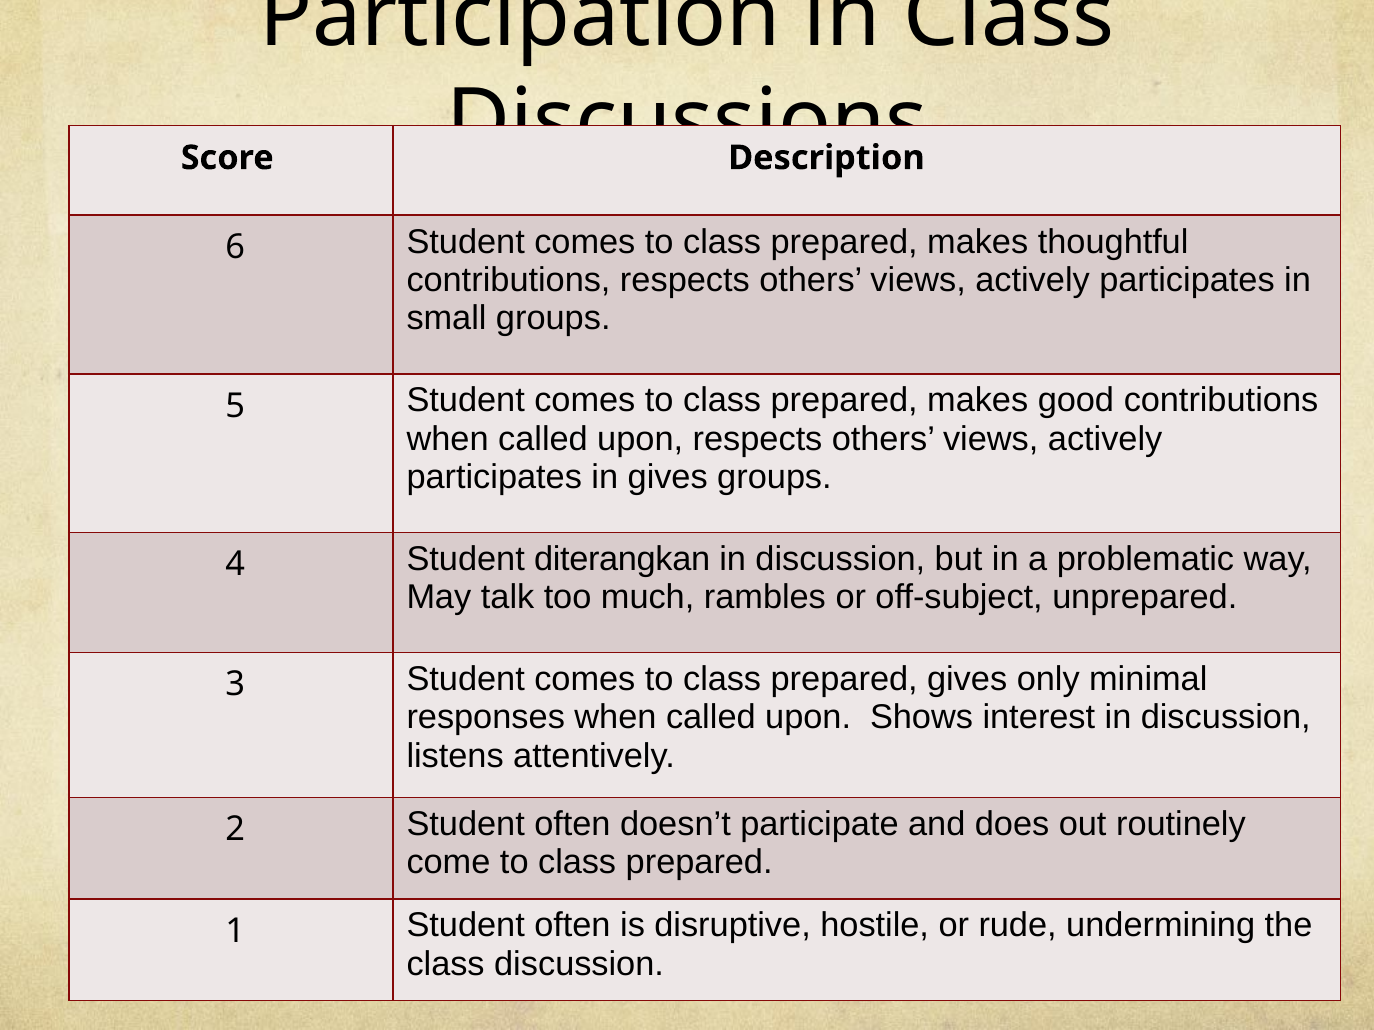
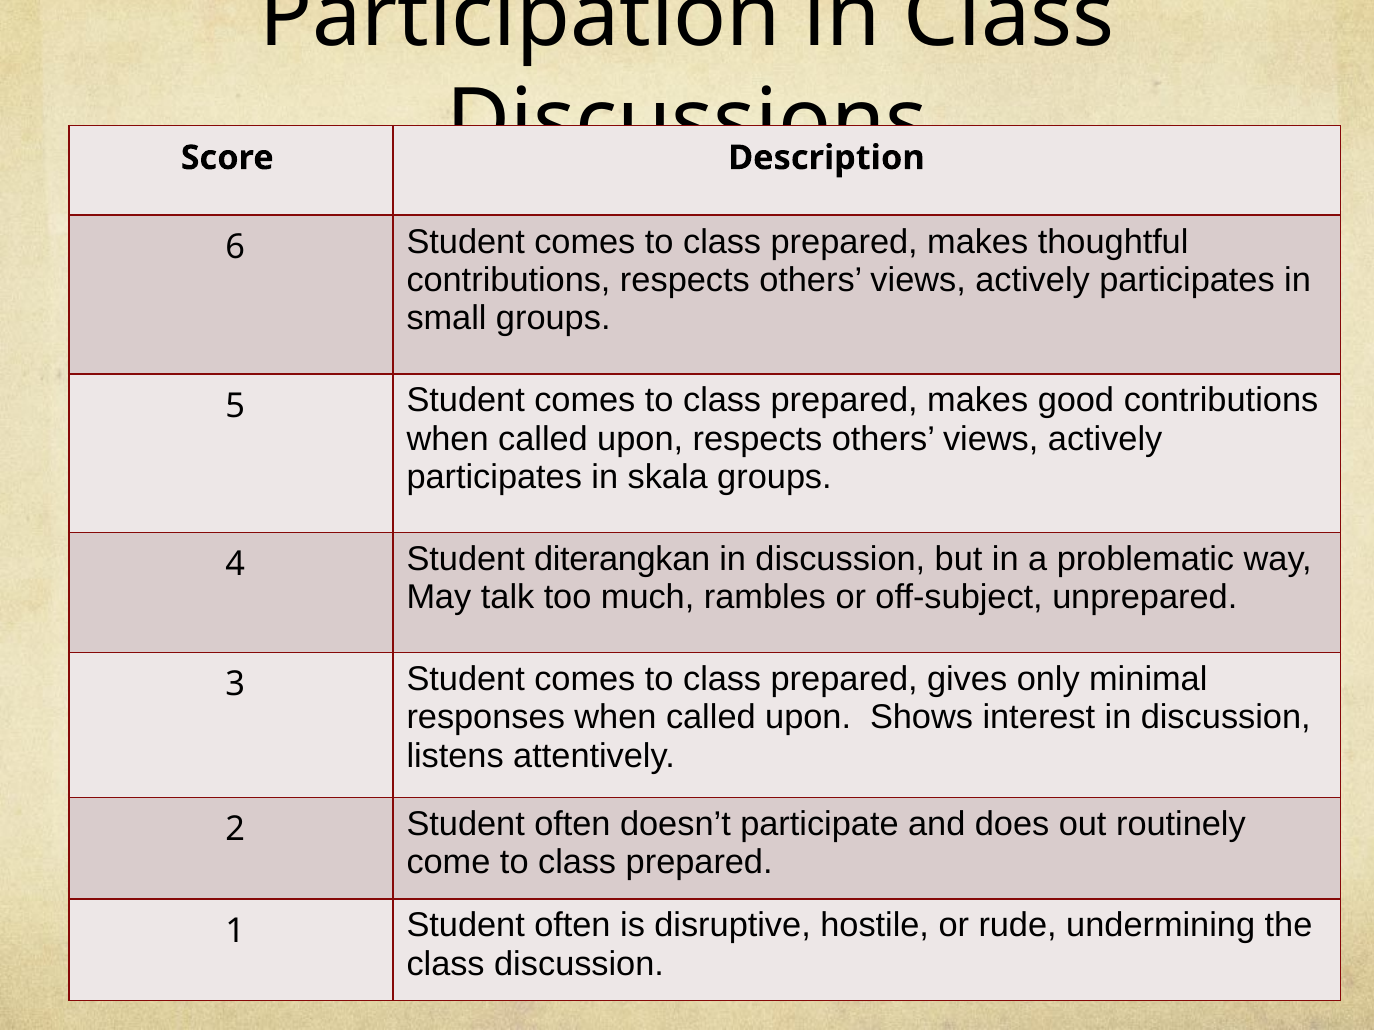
in gives: gives -> skala
